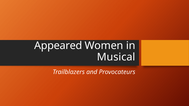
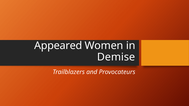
Musical: Musical -> Demise
